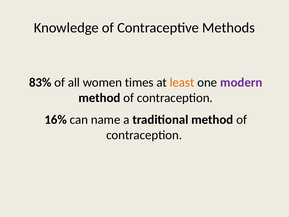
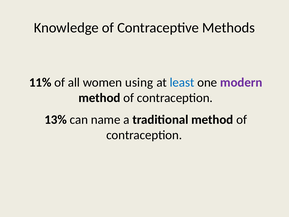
83%: 83% -> 11%
times: times -> using
least colour: orange -> blue
16%: 16% -> 13%
